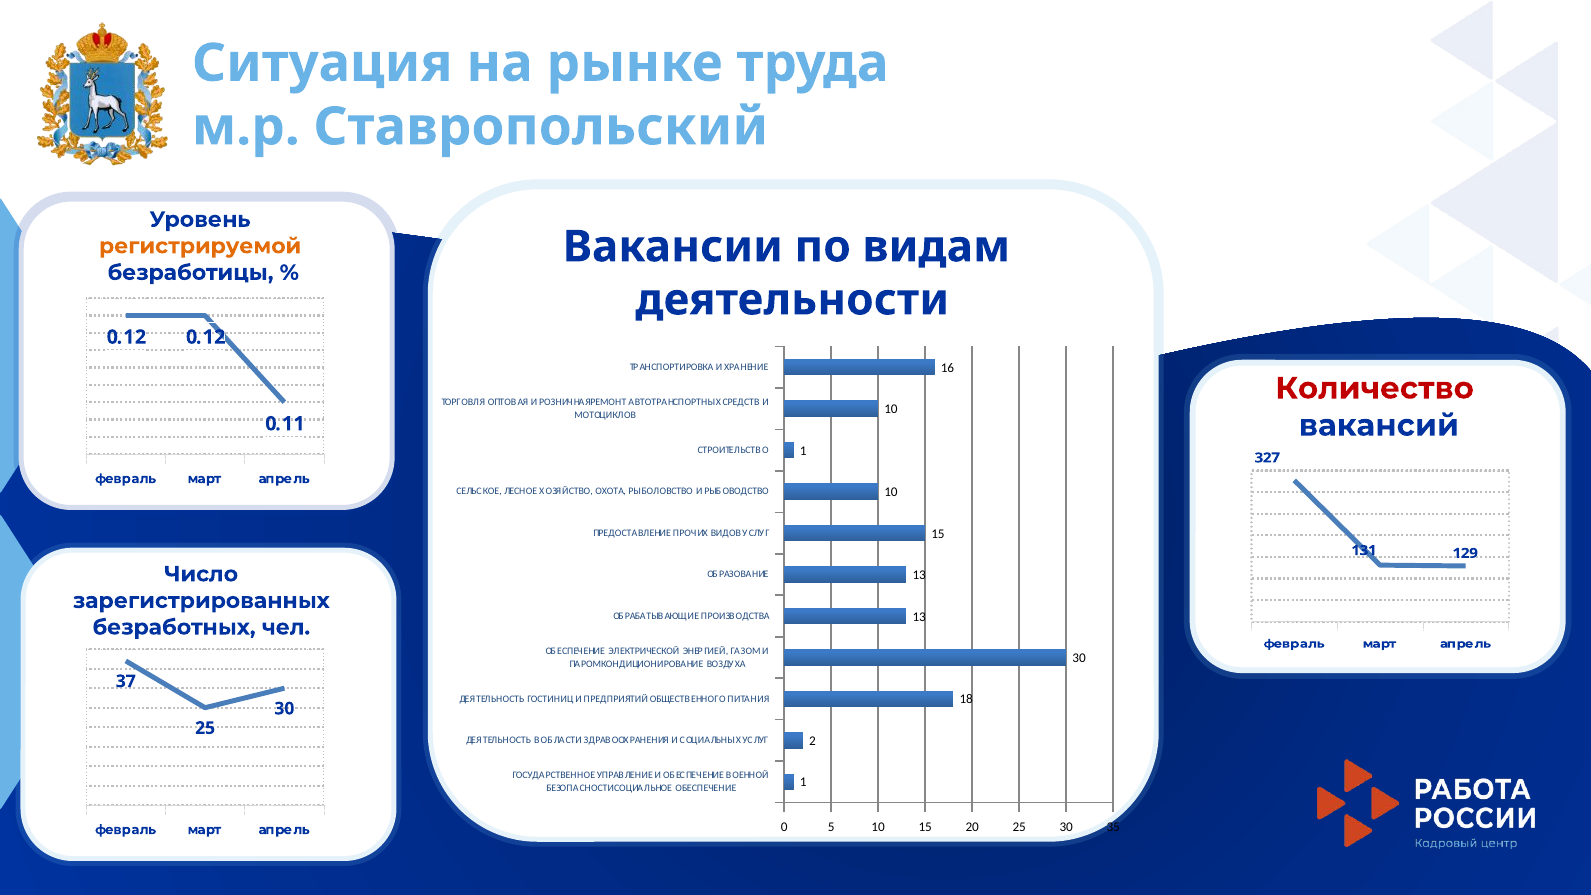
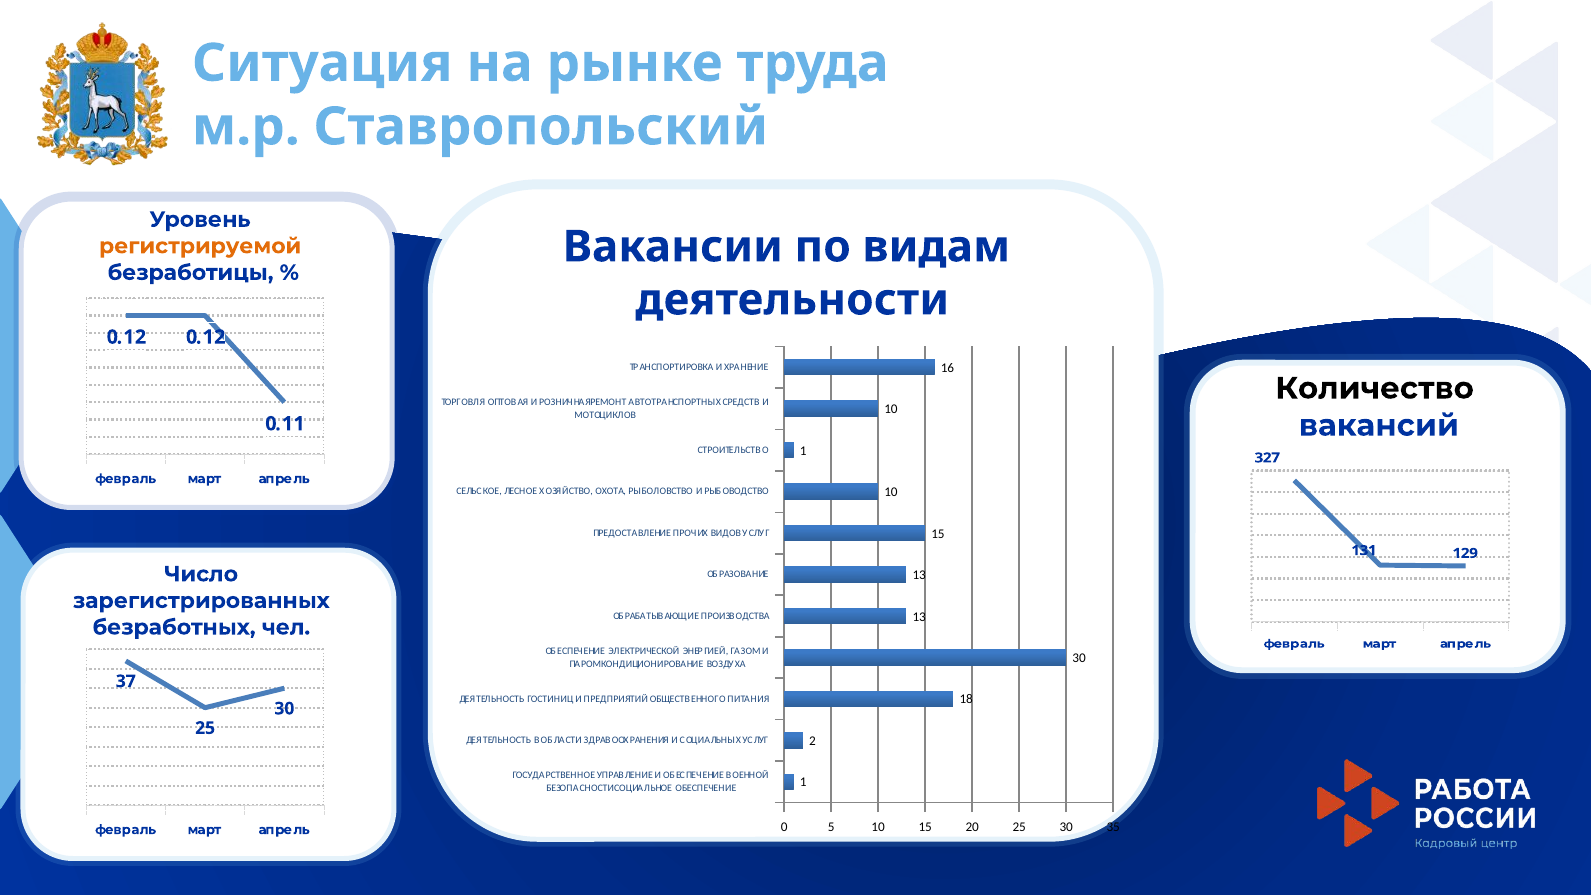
Количество colour: red -> black
